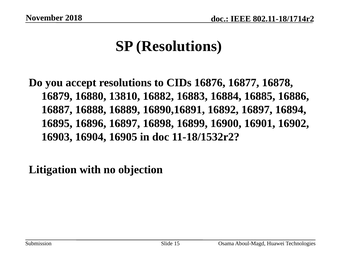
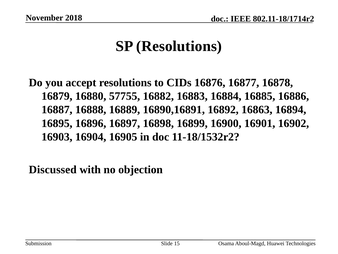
13810: 13810 -> 57755
16892 16897: 16897 -> 16863
Litigation: Litigation -> Discussed
